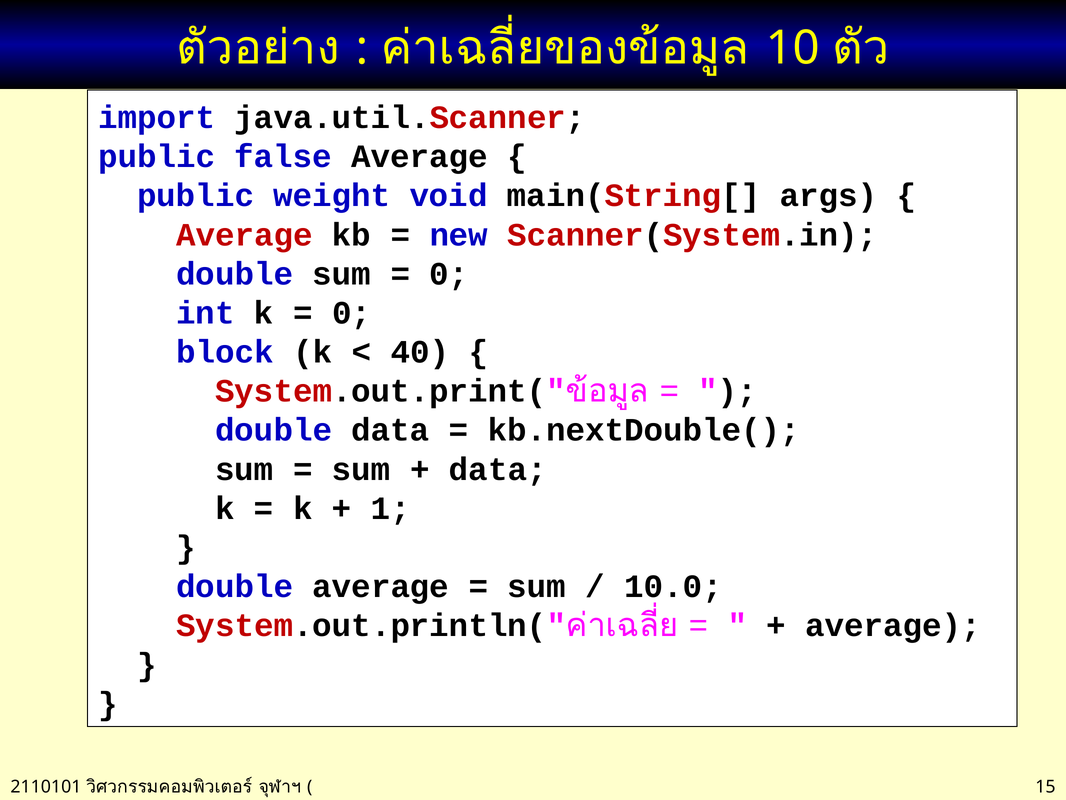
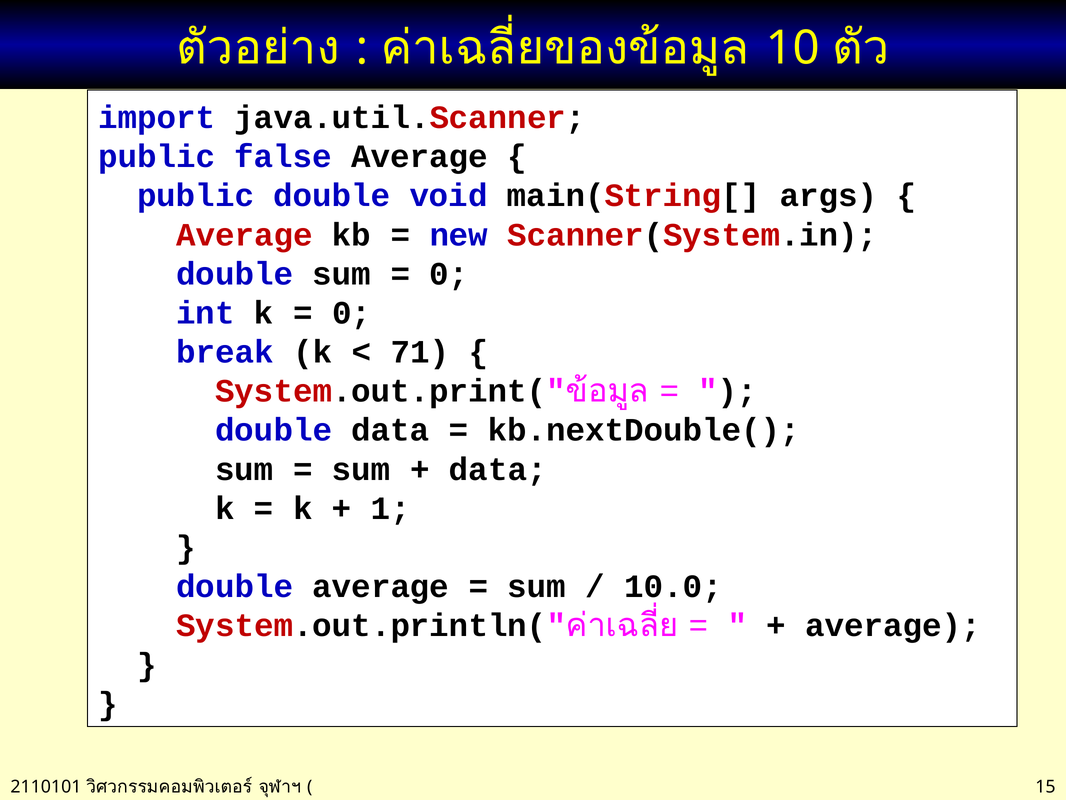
public weight: weight -> double
block: block -> break
40: 40 -> 71
